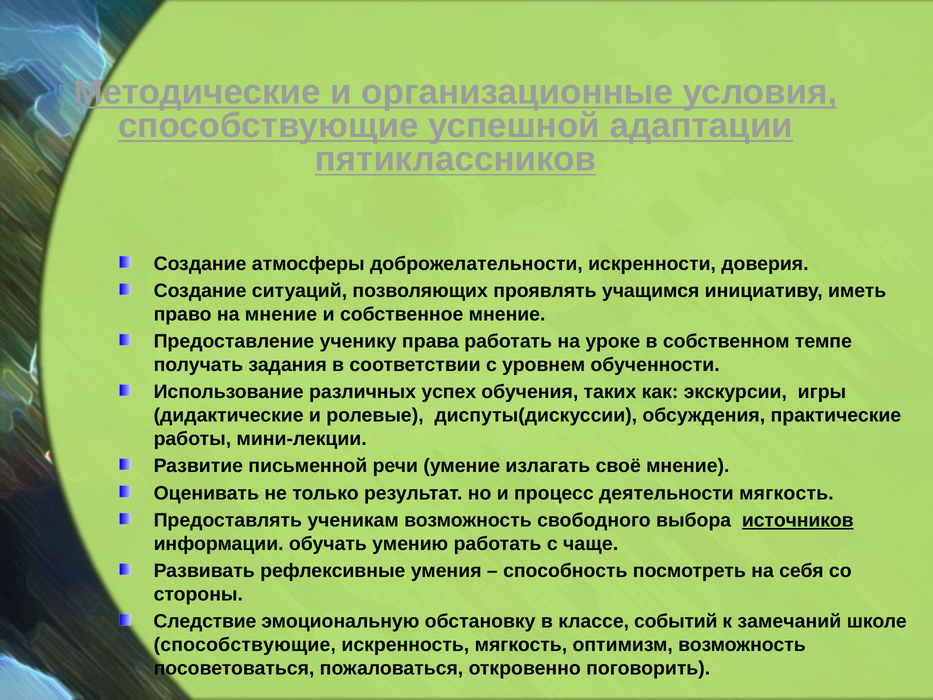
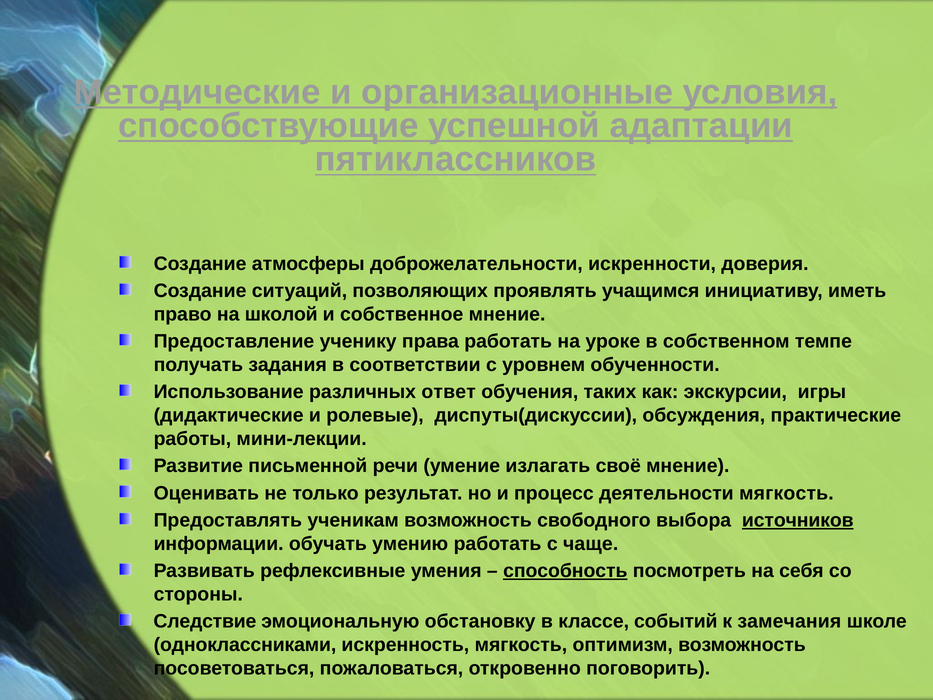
на мнение: мнение -> школой
успех: успех -> ответ
способность underline: none -> present
замечаний: замечаний -> замечания
способствующие at (245, 645): способствующие -> одноклассниками
